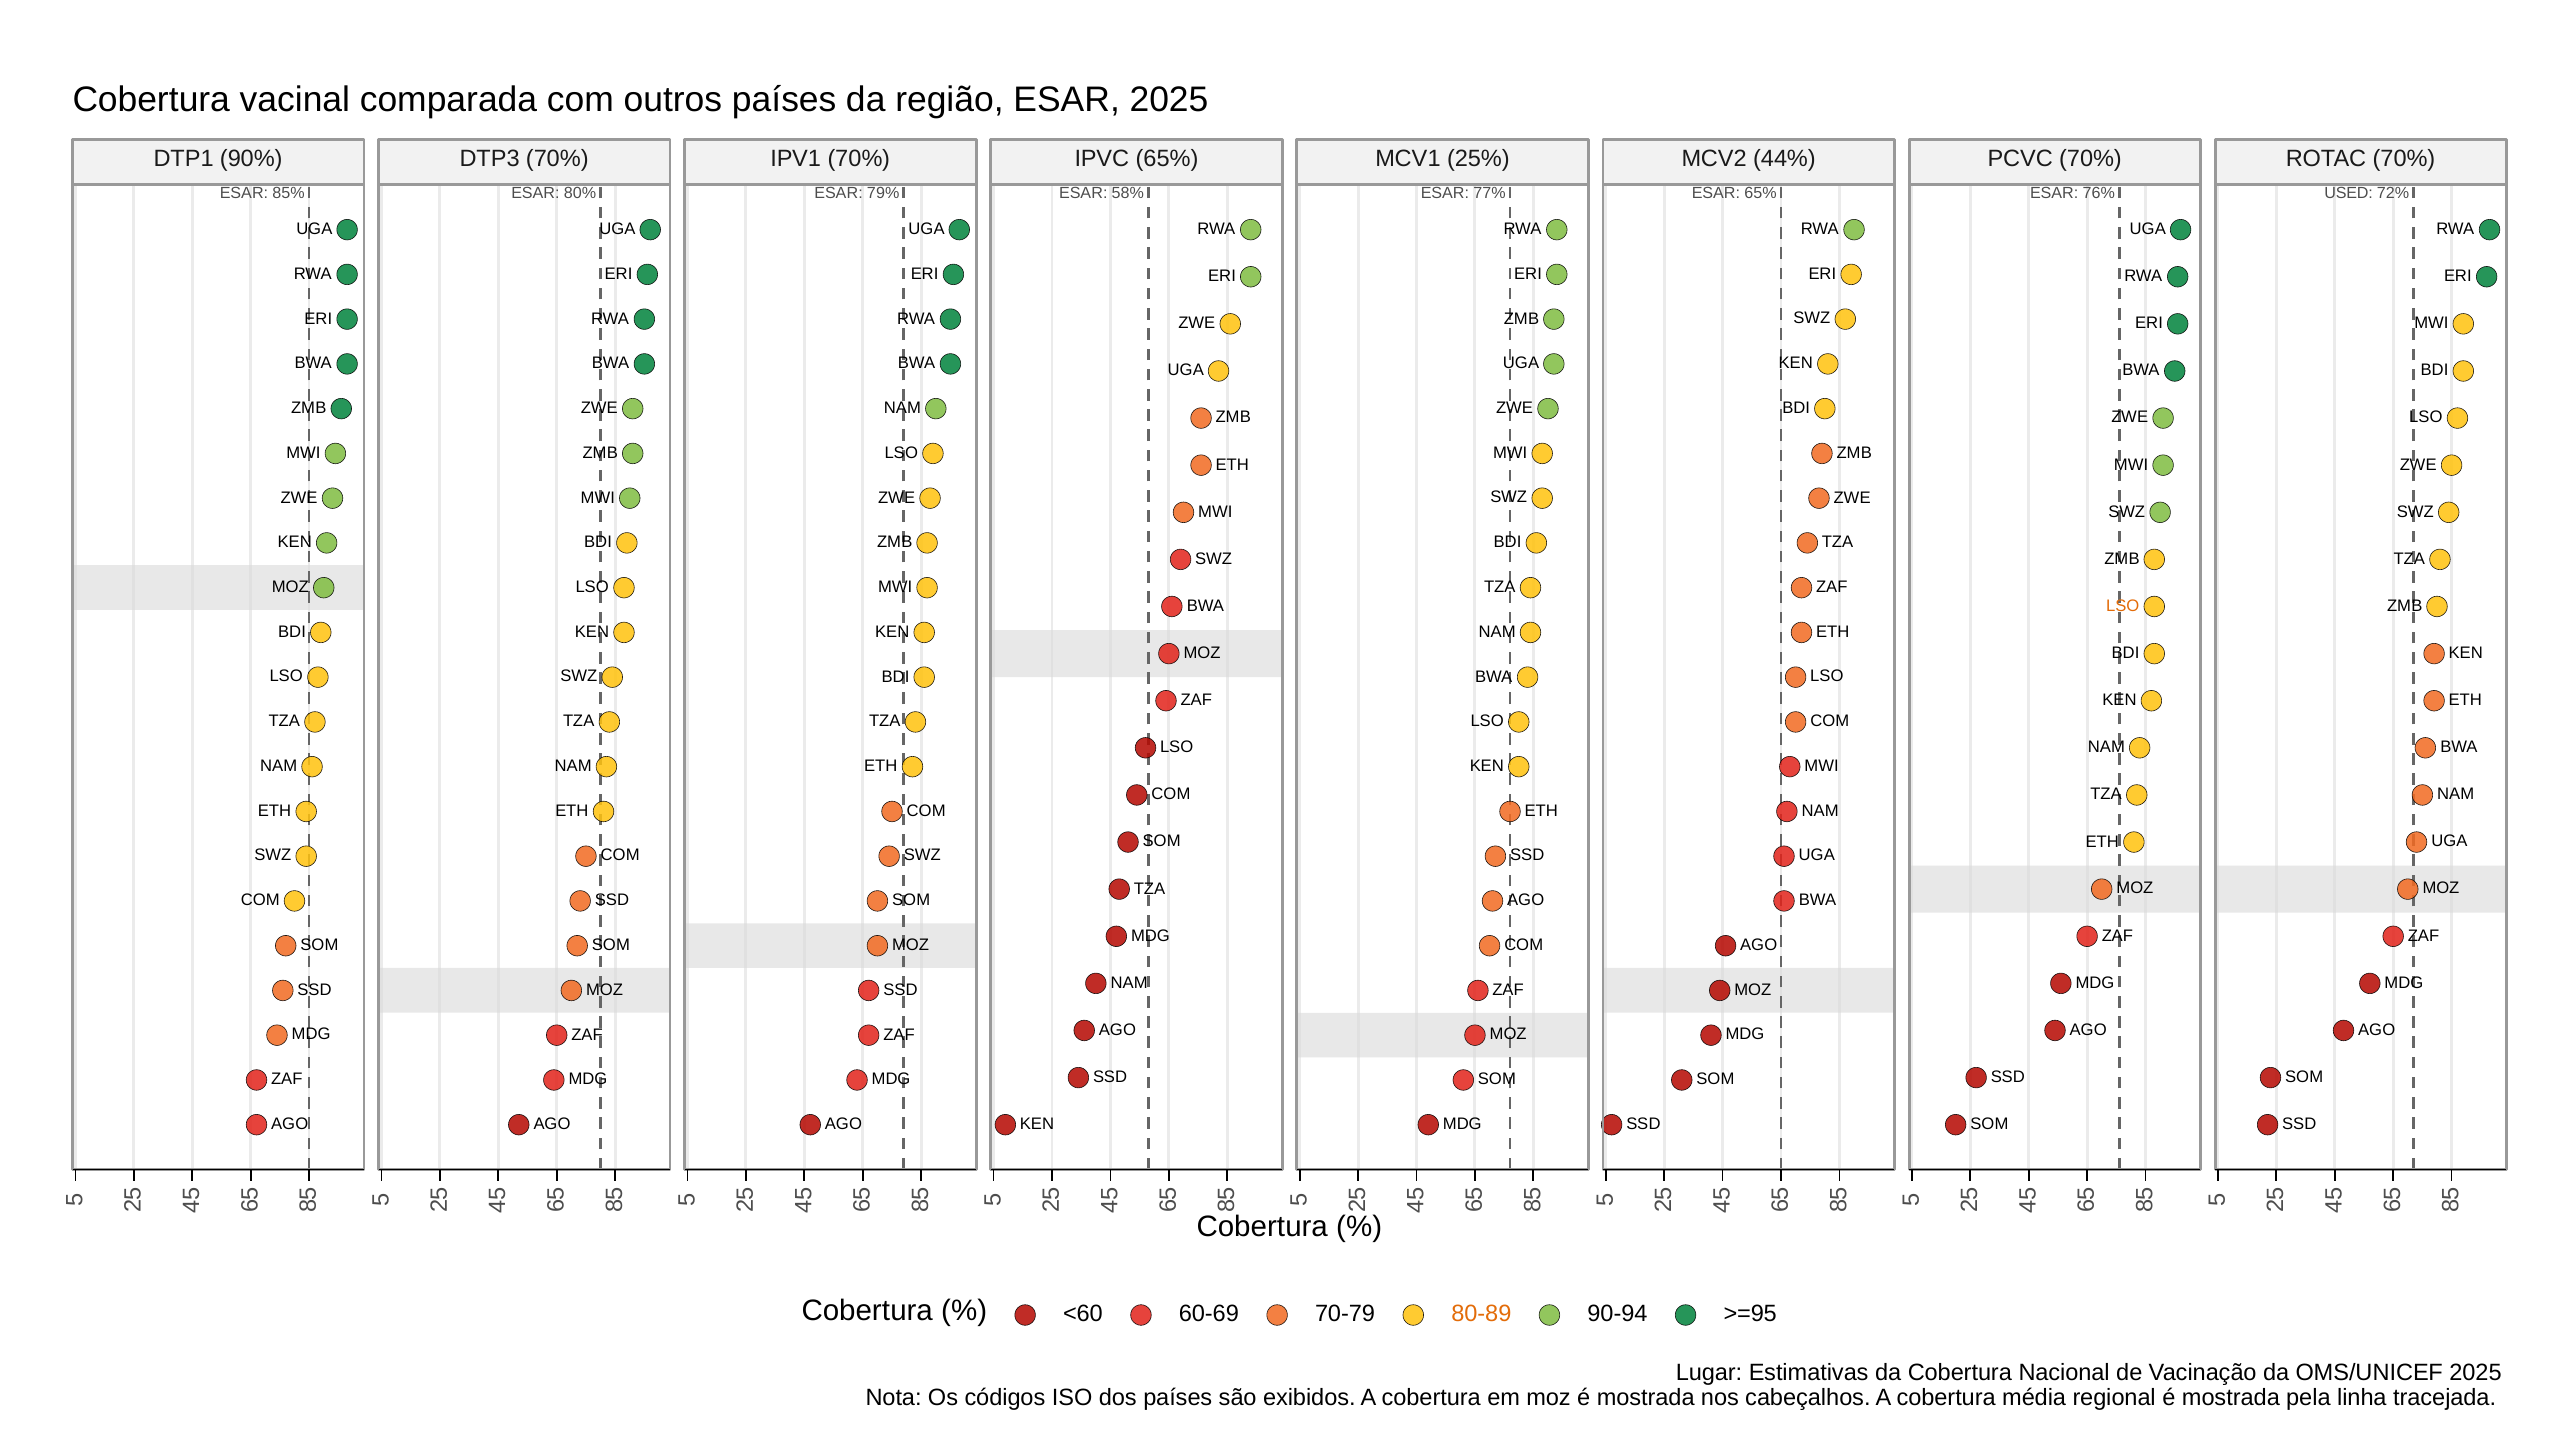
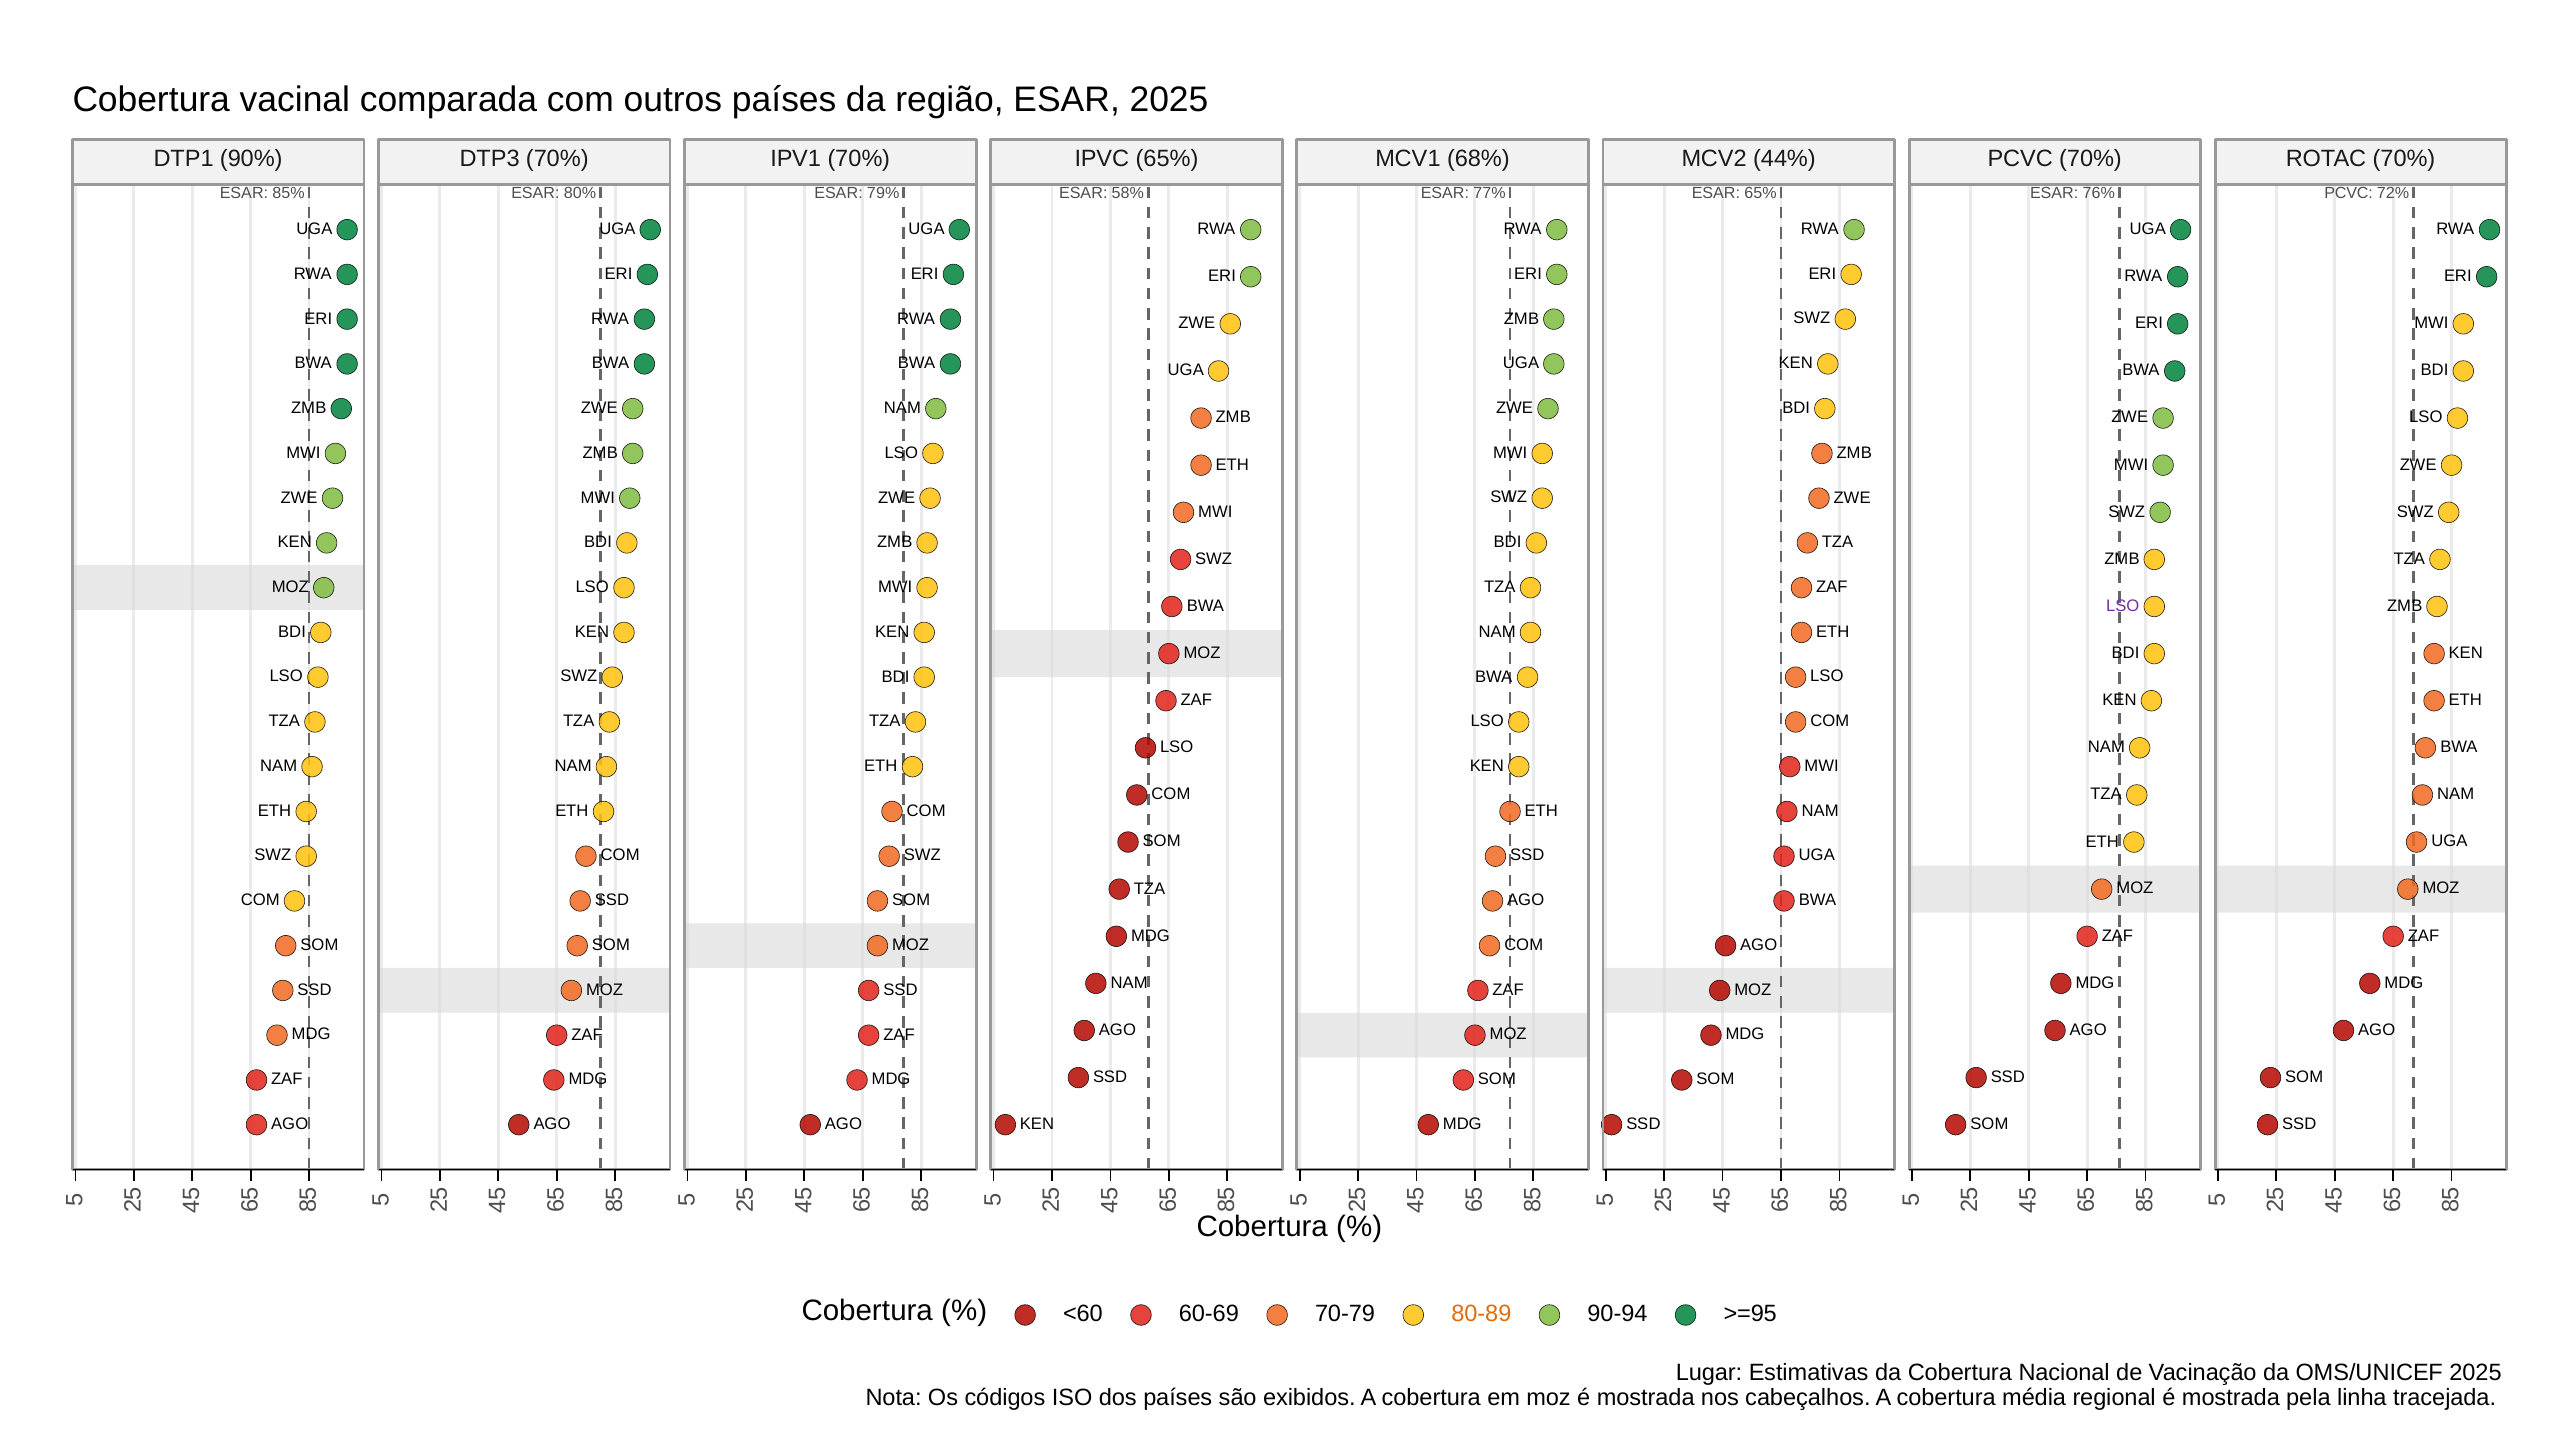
25%: 25% -> 68%
USED at (2349, 193): USED -> PCVC
LSO at (2123, 606) colour: orange -> purple
